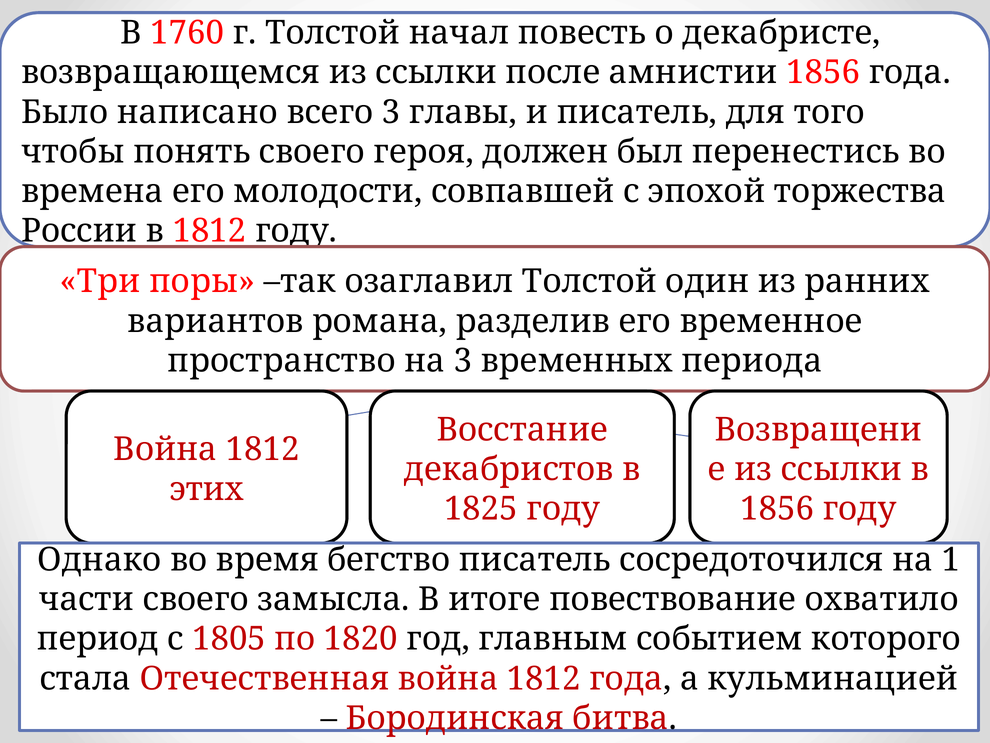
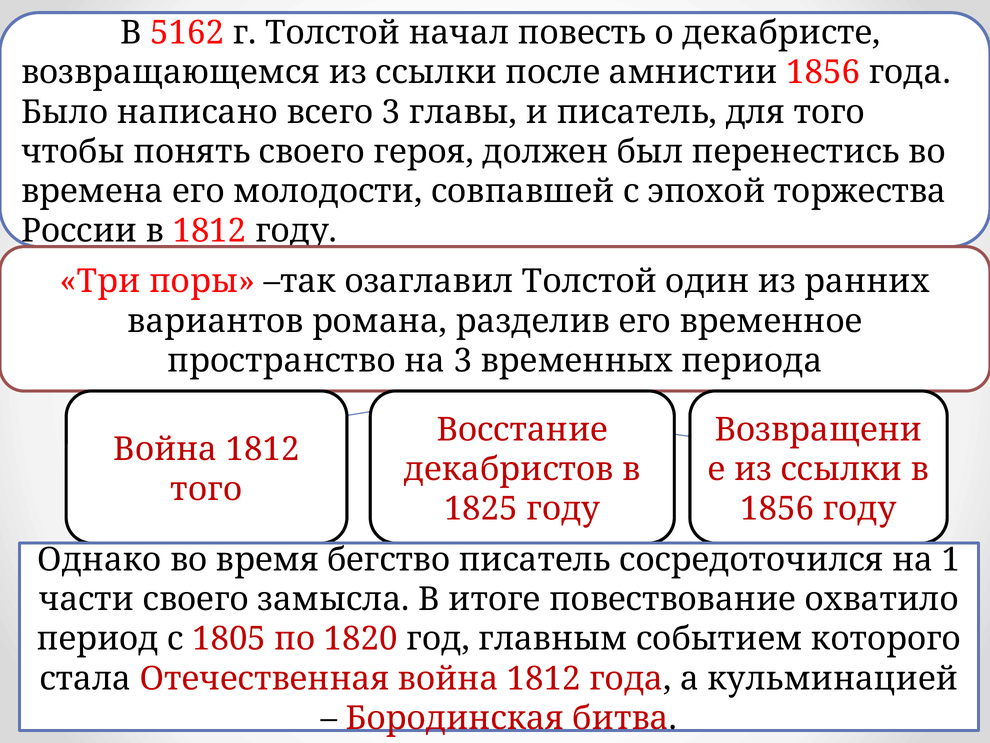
1760: 1760 -> 5162
этих at (207, 489): этих -> того
